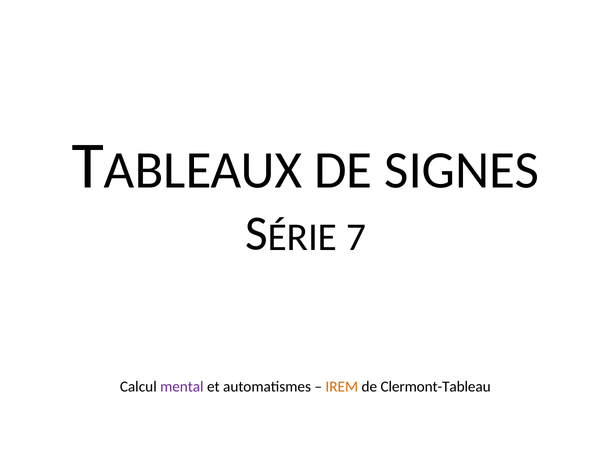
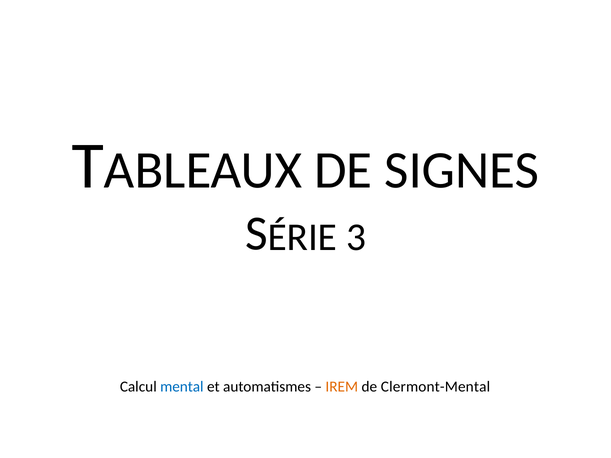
7: 7 -> 3
mental colour: purple -> blue
Clermont-Tableau: Clermont-Tableau -> Clermont-Mental
